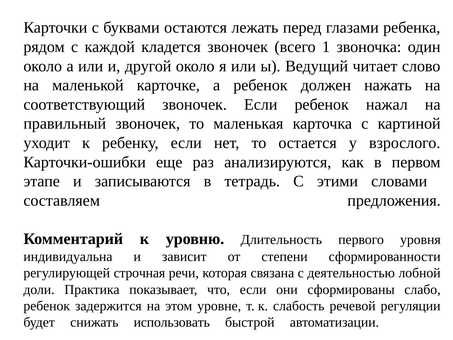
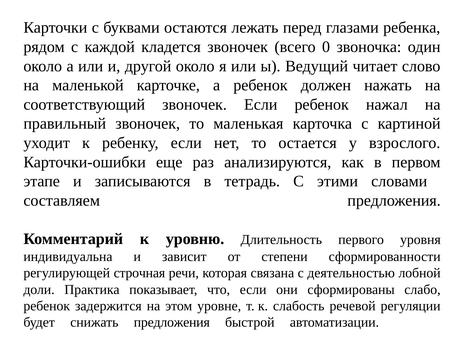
1: 1 -> 0
снижать использовать: использовать -> предложения
